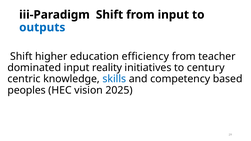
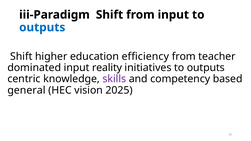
initiatives to century: century -> outputs
skills colour: blue -> purple
peoples: peoples -> general
